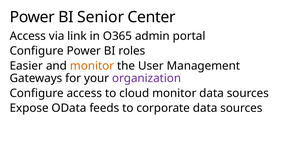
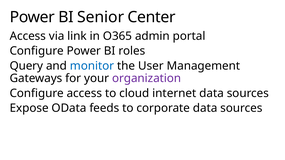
Easier: Easier -> Query
monitor at (92, 66) colour: orange -> blue
cloud monitor: monitor -> internet
